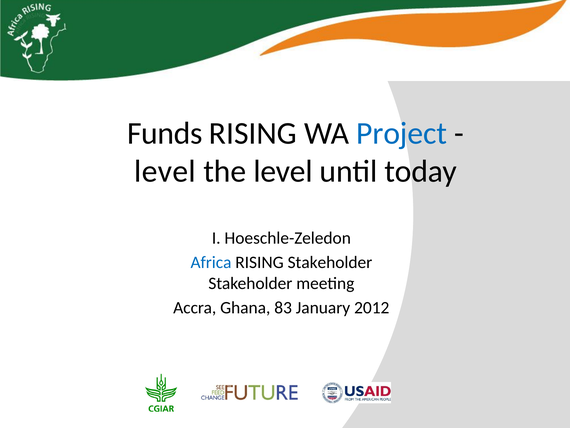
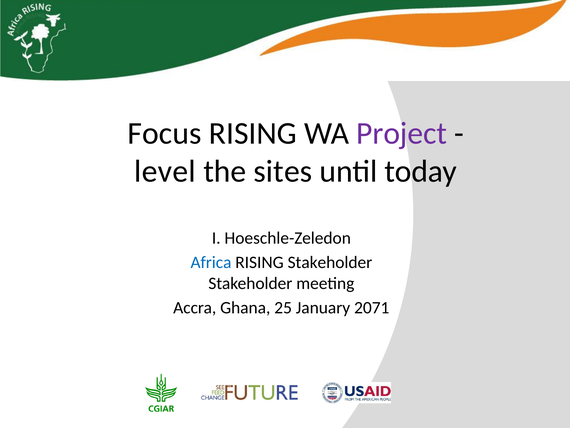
Funds: Funds -> Focus
Project colour: blue -> purple
the level: level -> sites
83: 83 -> 25
2012: 2012 -> 2071
